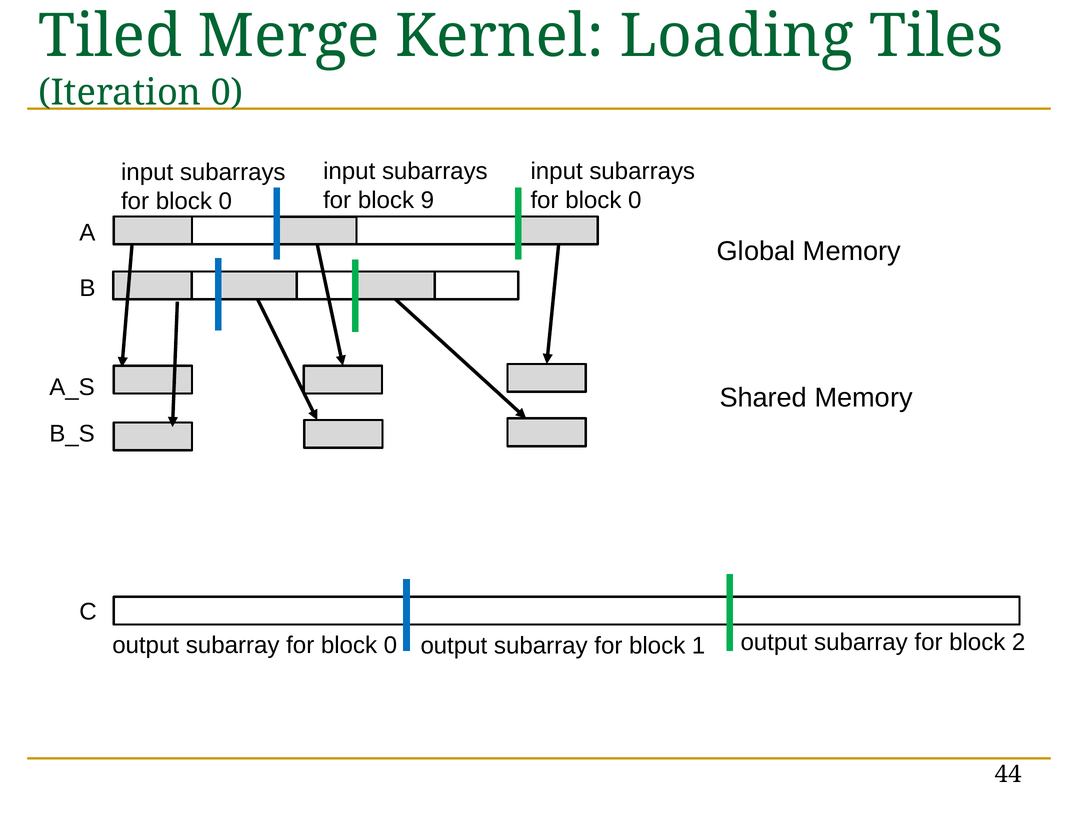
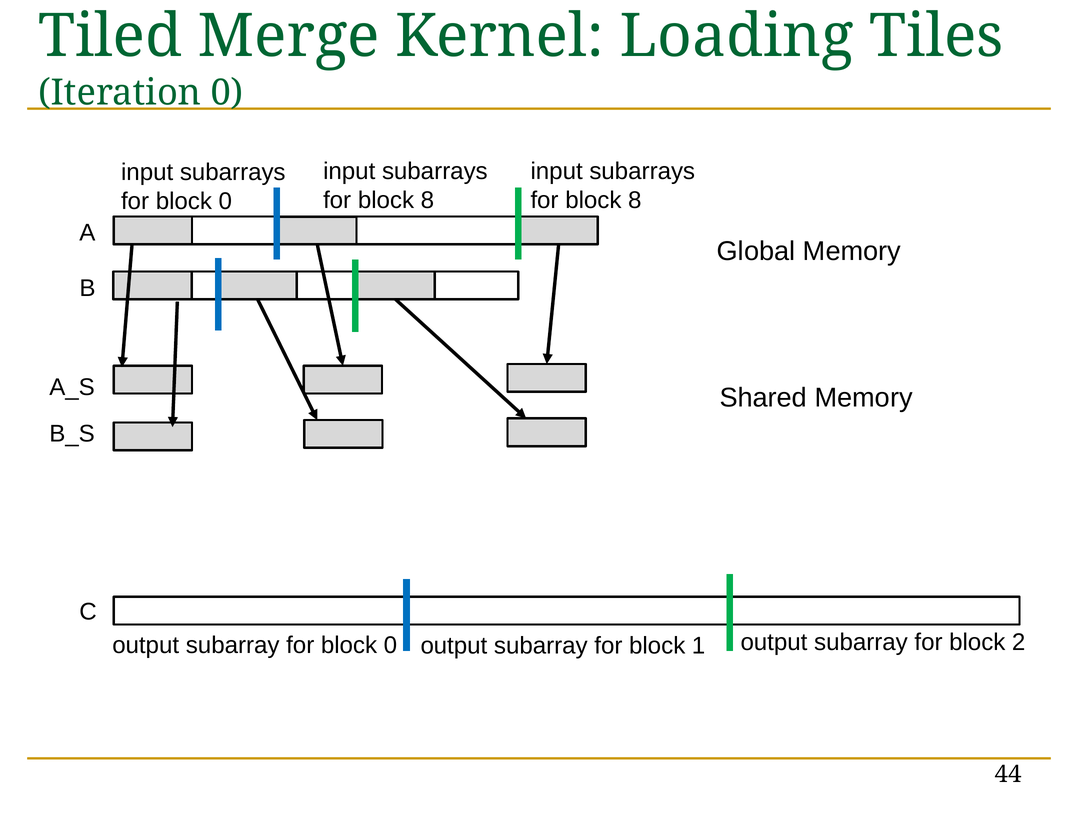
9 at (427, 200): 9 -> 8
0 at (635, 200): 0 -> 8
